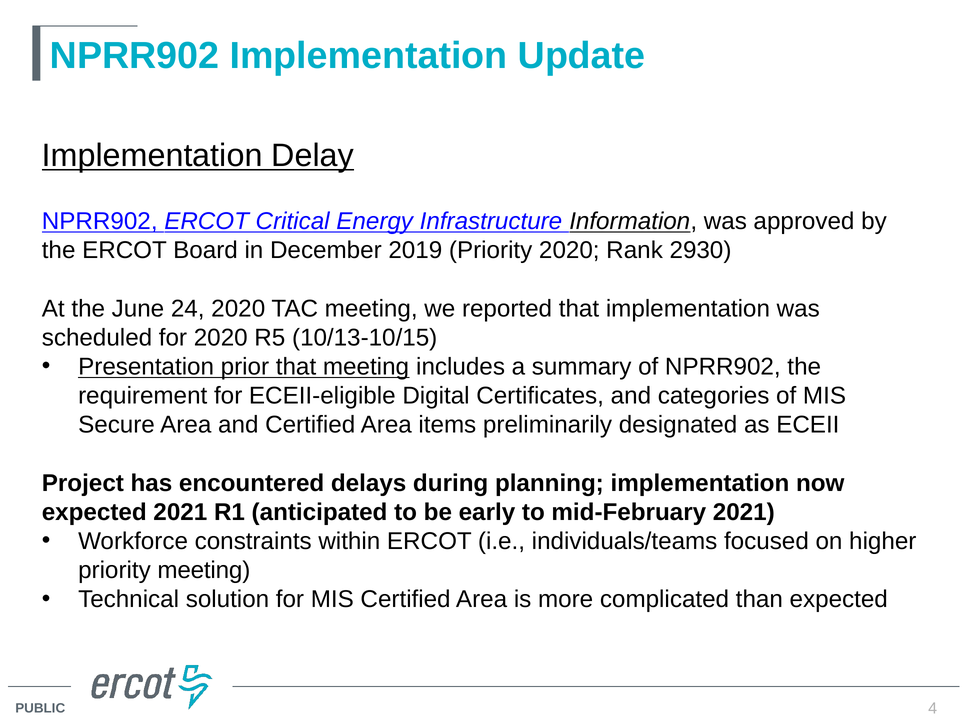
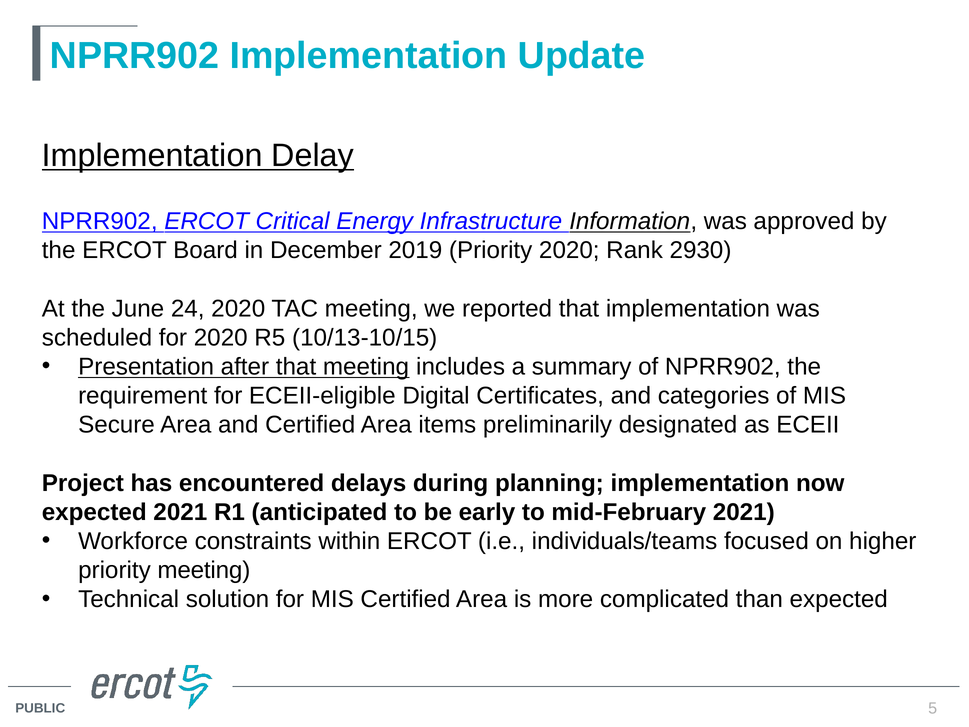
prior: prior -> after
4: 4 -> 5
